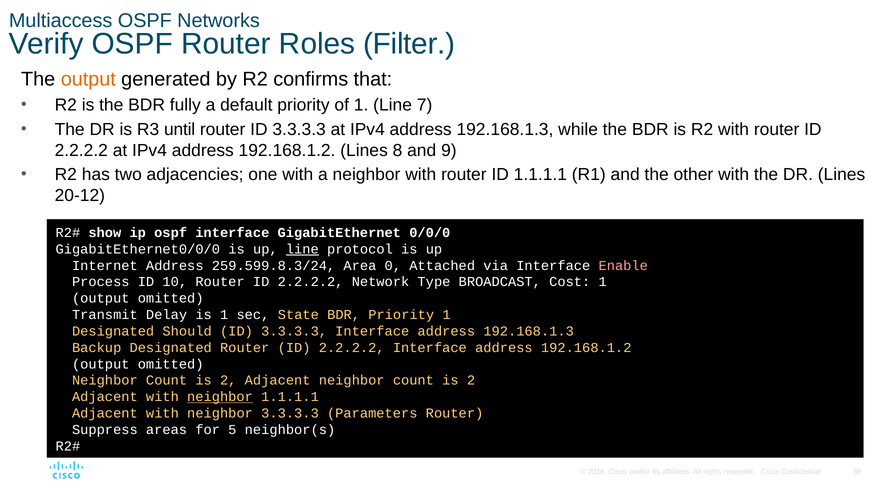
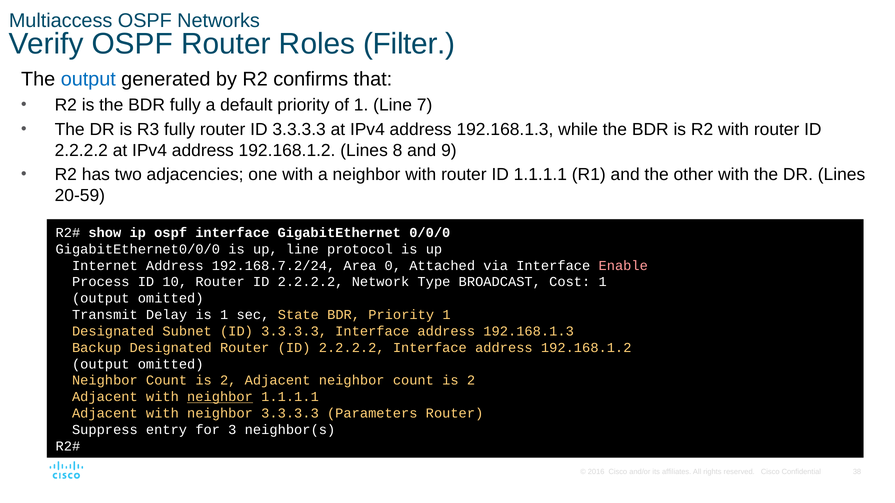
output at (88, 79) colour: orange -> blue
R3 until: until -> fully
20-12: 20-12 -> 20-59
line at (302, 249) underline: present -> none
259.599.8.3/24: 259.599.8.3/24 -> 192.168.7.2/24
Should: Should -> Subnet
areas: areas -> entry
5: 5 -> 3
